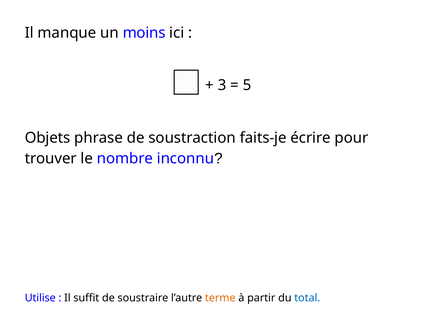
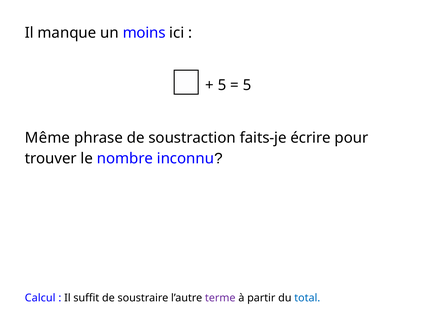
3 at (222, 85): 3 -> 5
Objets: Objets -> Même
Utilise: Utilise -> Calcul
terme colour: orange -> purple
